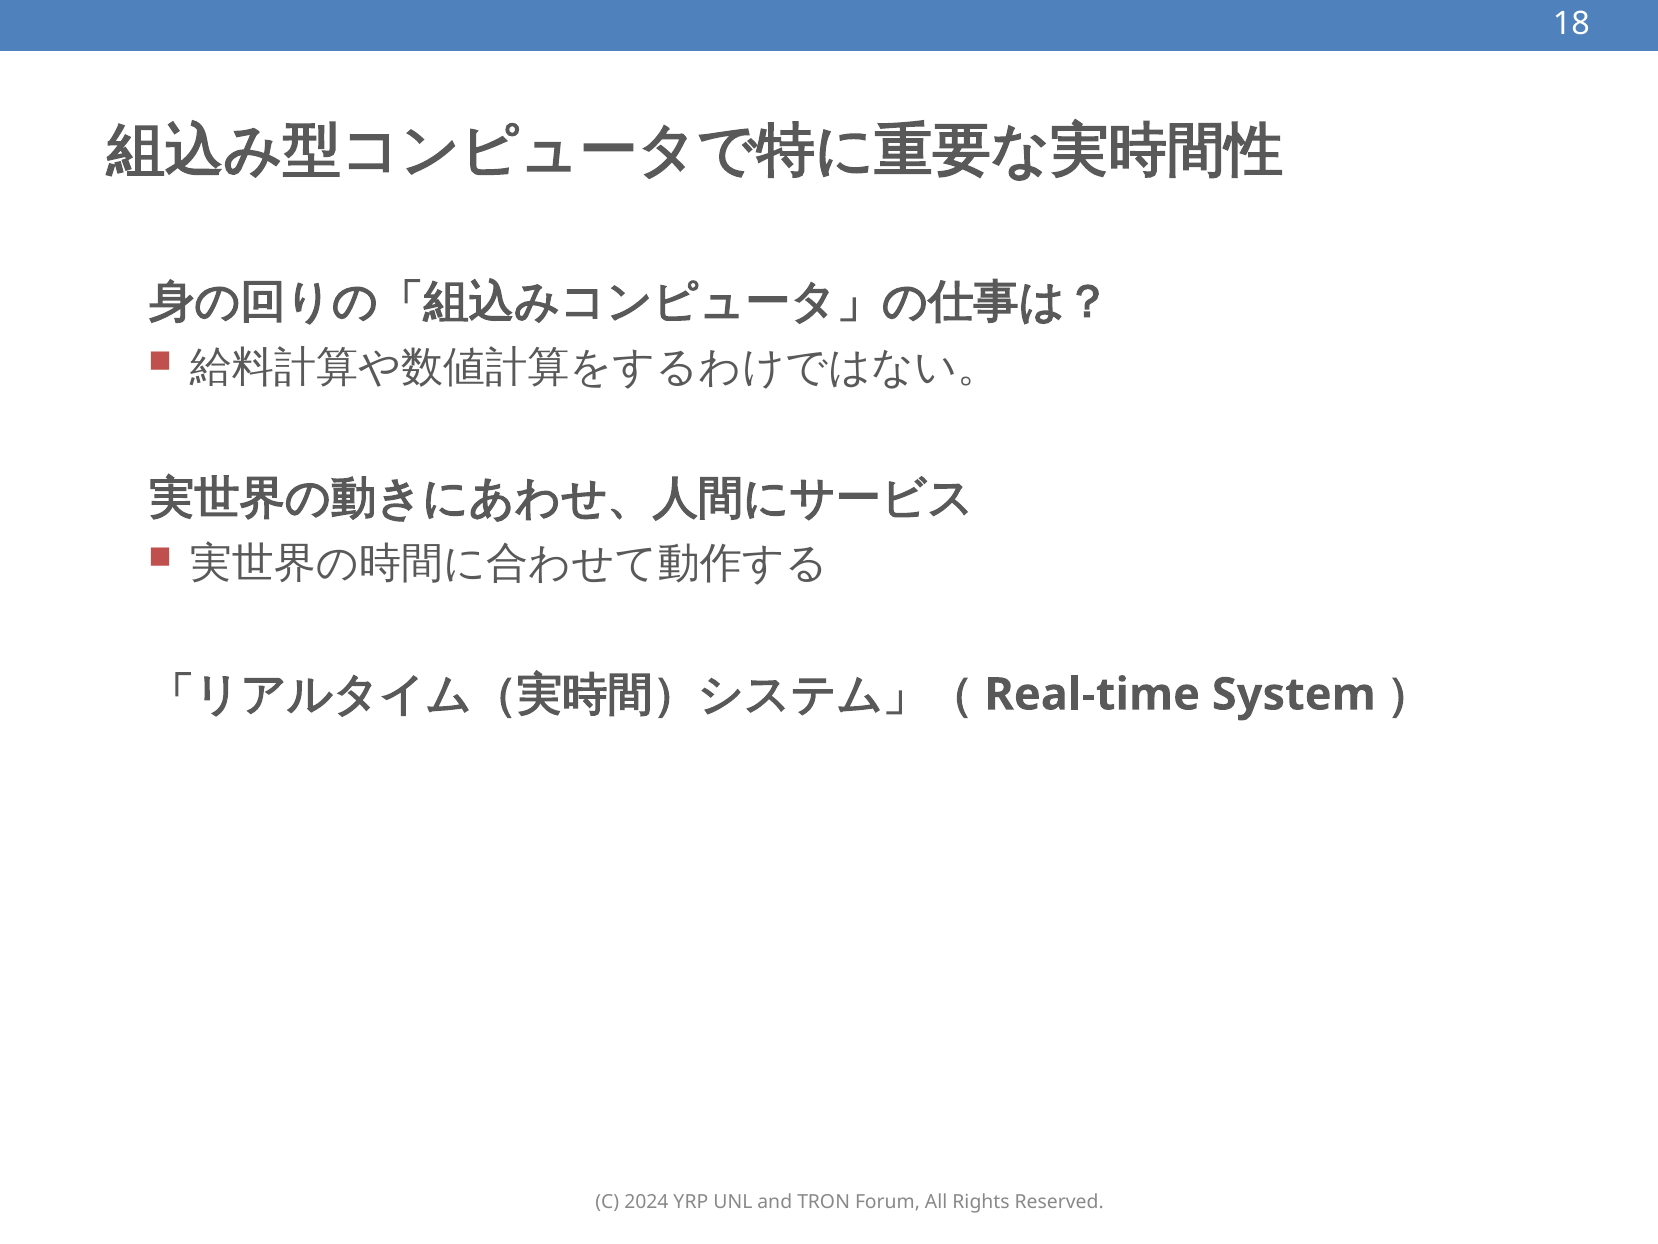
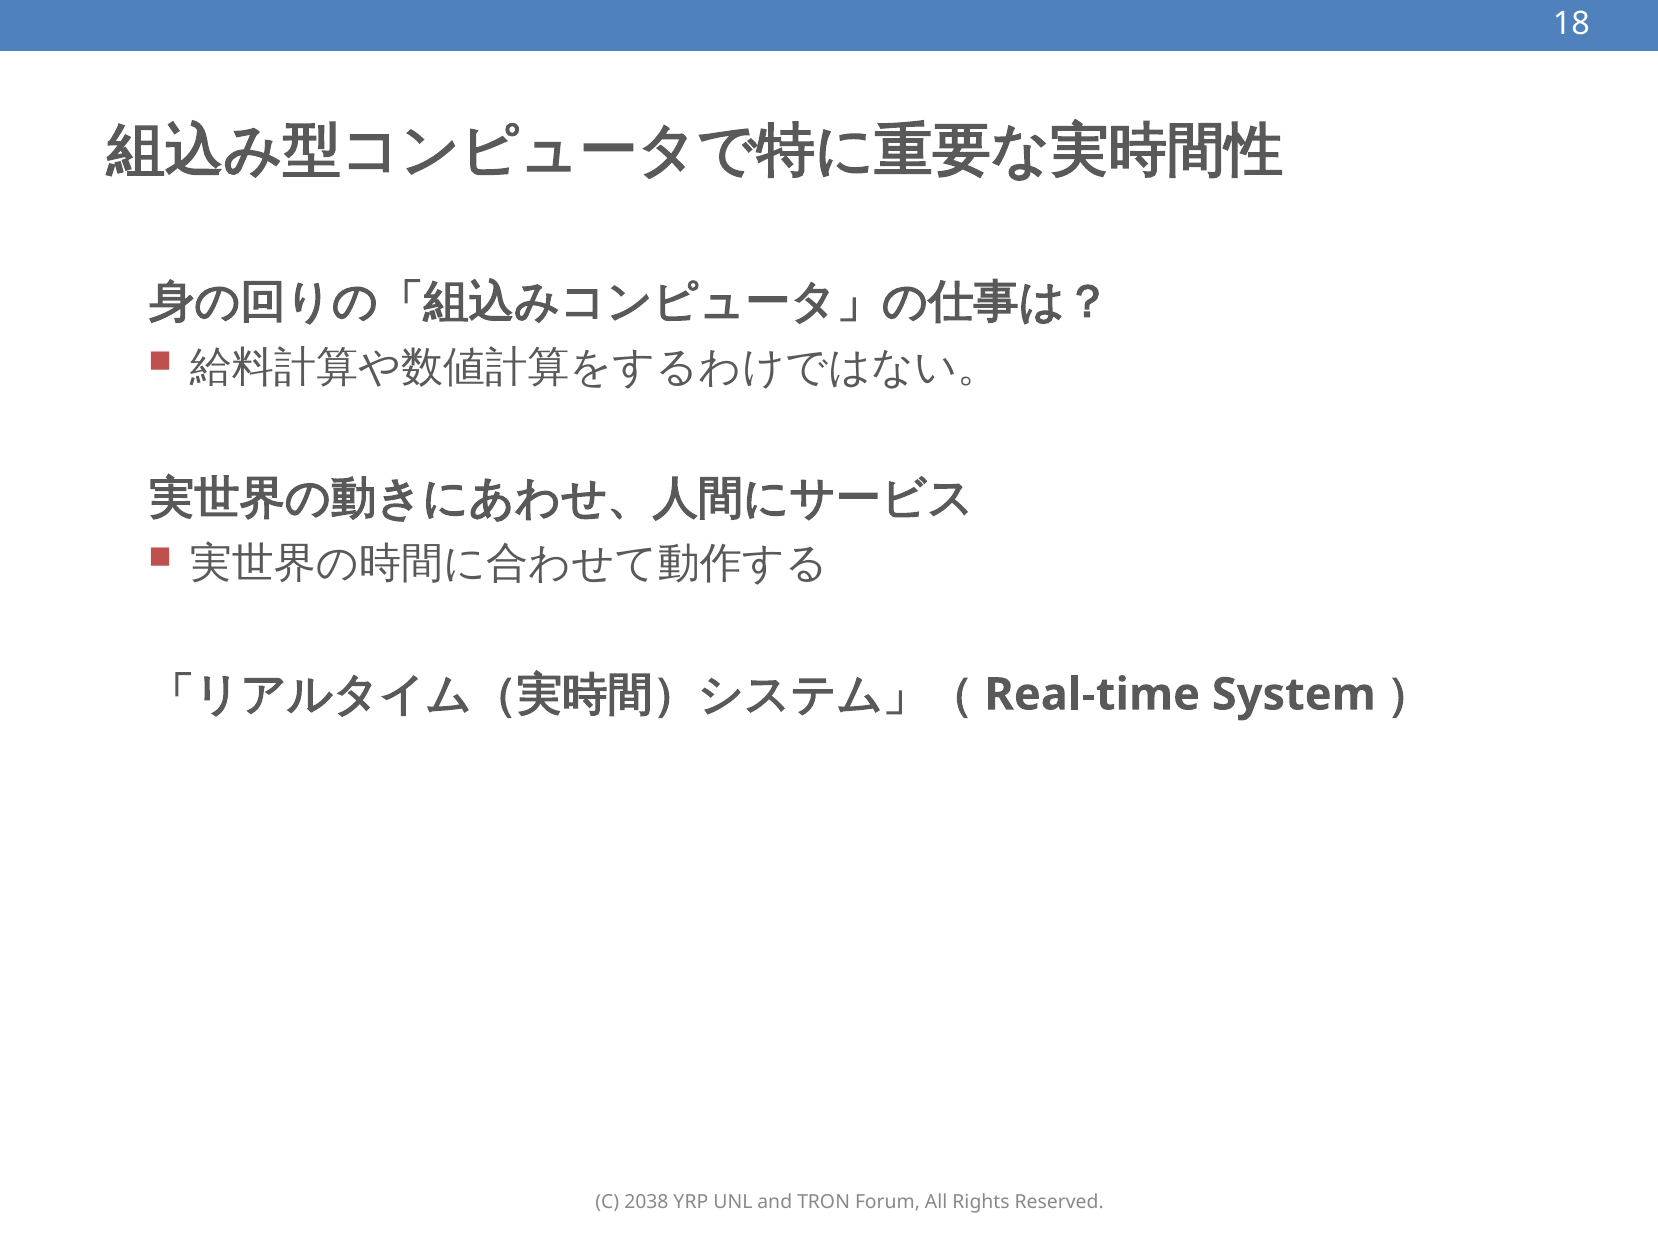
2024: 2024 -> 2038
